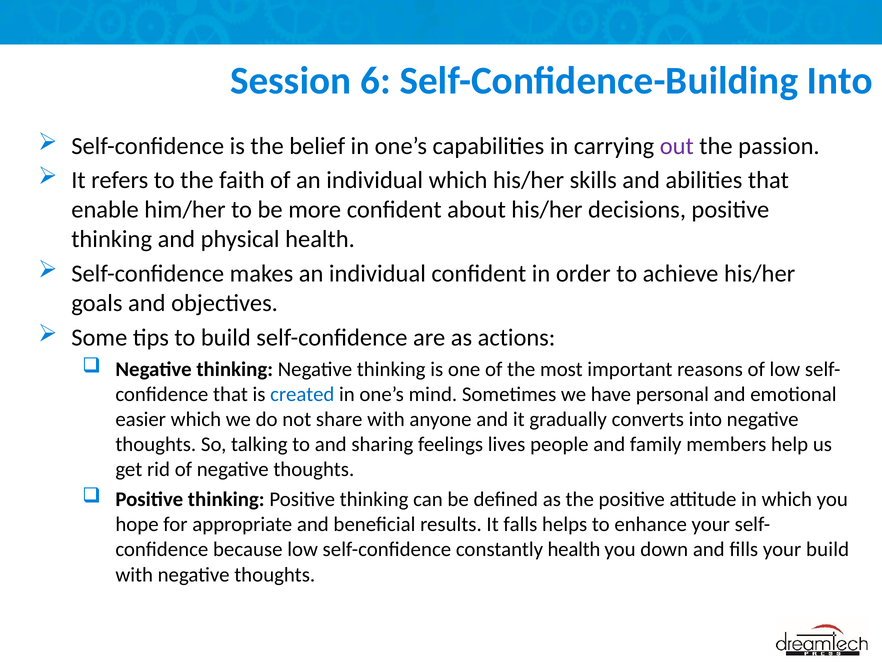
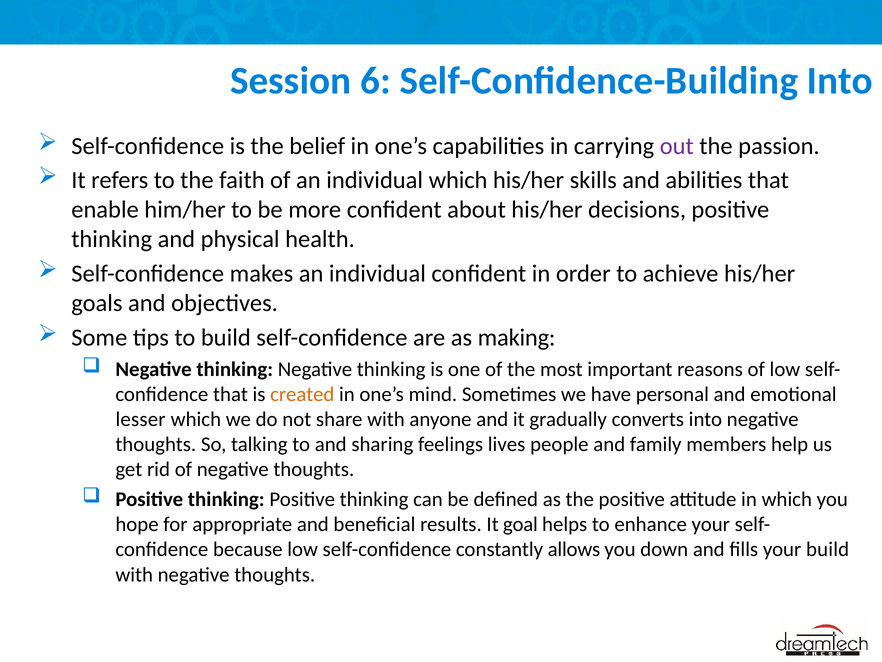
actions: actions -> making
created colour: blue -> orange
easier: easier -> lesser
falls: falls -> goal
constantly health: health -> allows
